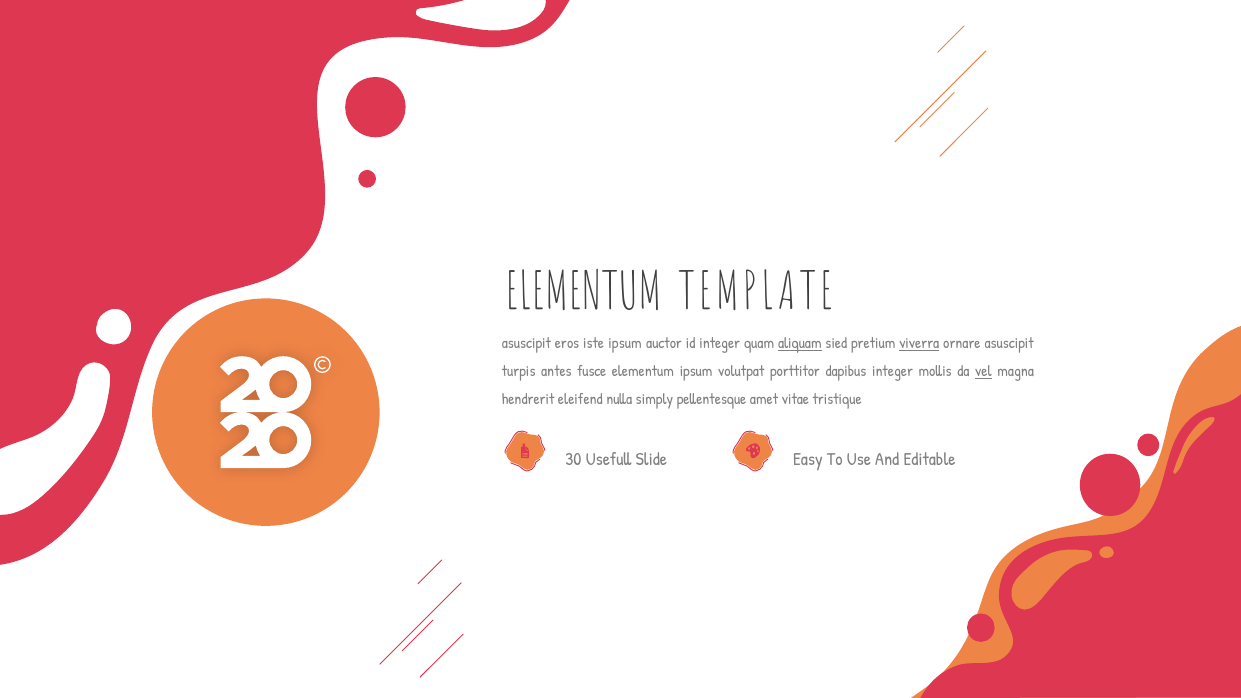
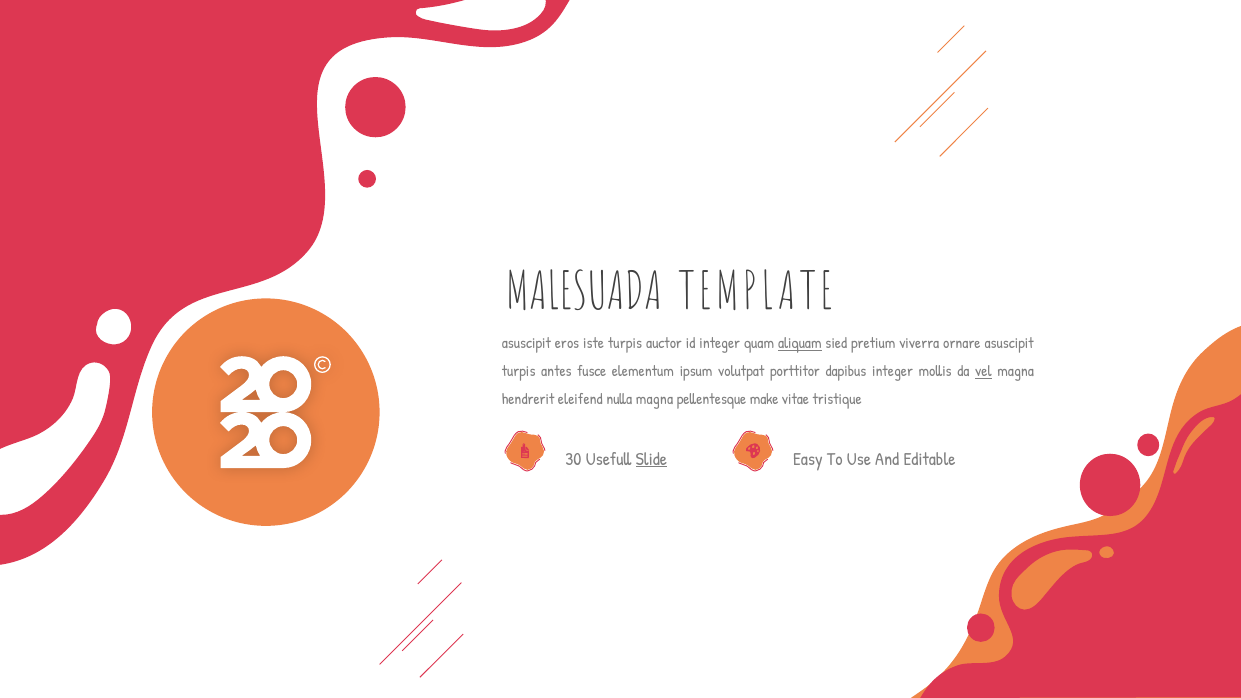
ELEMENTUM at (584, 293): ELEMENTUM -> MALESUADA
iste ipsum: ipsum -> turpis
viverra underline: present -> none
nulla simply: simply -> magna
amet: amet -> make
Slide underline: none -> present
